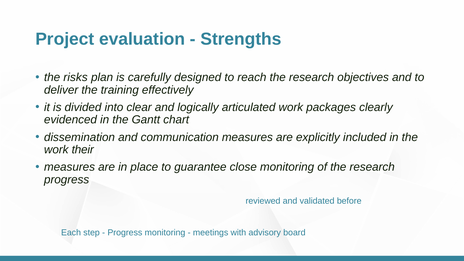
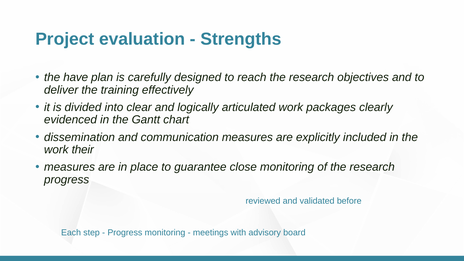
risks: risks -> have
